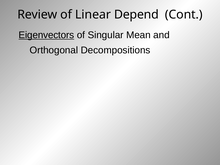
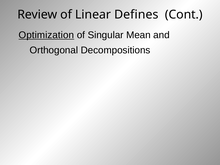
Depend: Depend -> Defines
Eigenvectors: Eigenvectors -> Optimization
